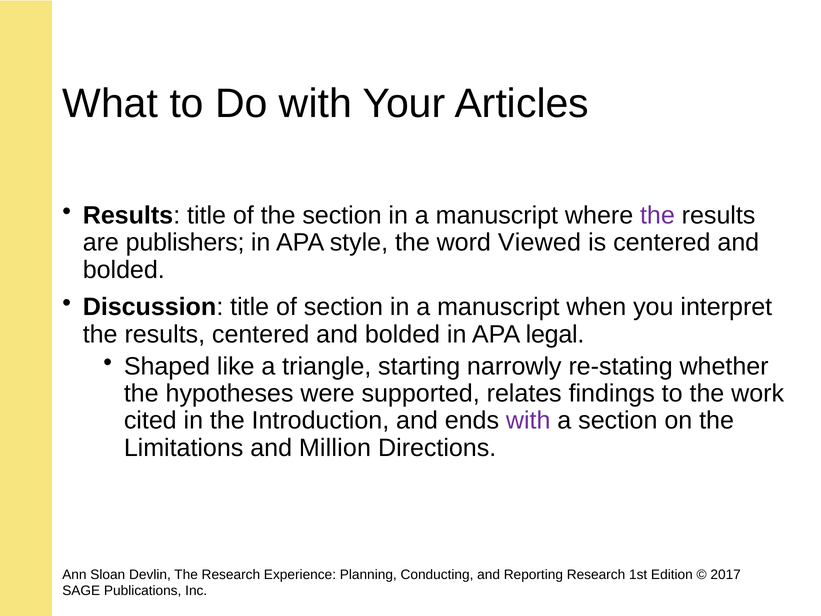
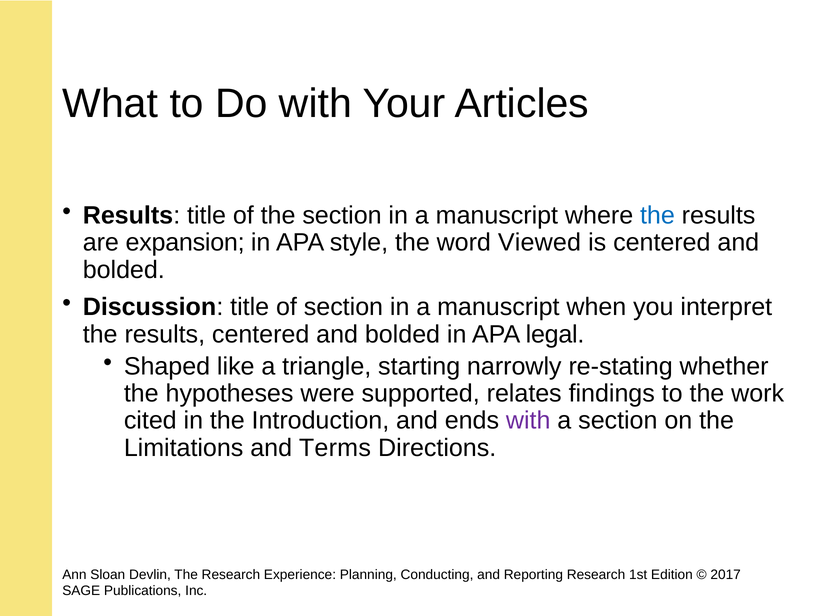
the at (657, 215) colour: purple -> blue
publishers: publishers -> expansion
Million: Million -> Terms
